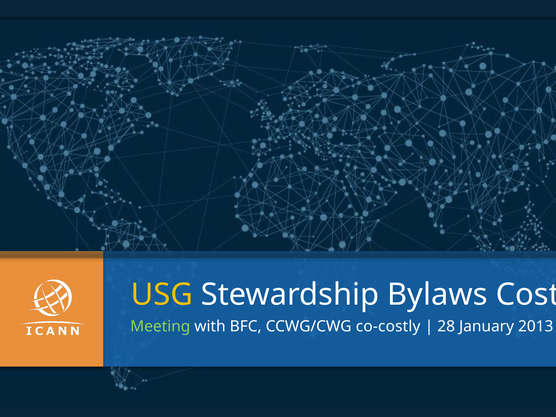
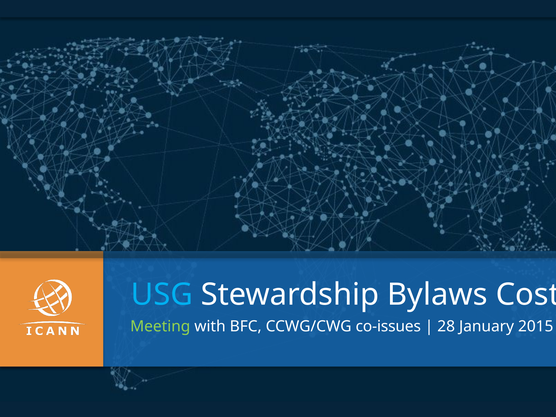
USG colour: yellow -> light blue
co-costly: co-costly -> co-issues
2013: 2013 -> 2015
